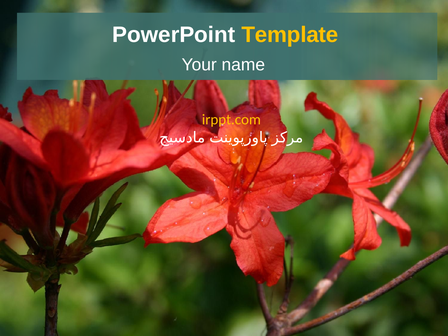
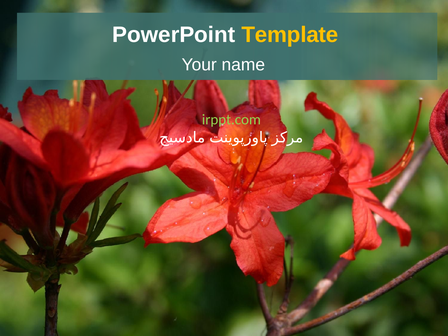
irppt.com colour: yellow -> light green
